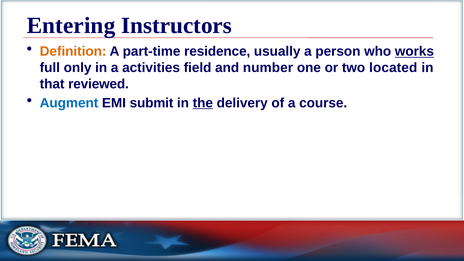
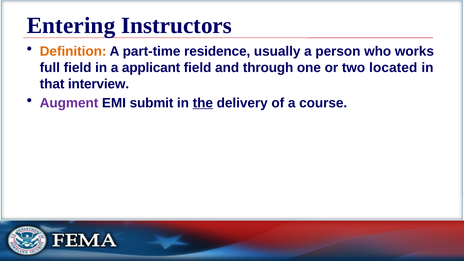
works underline: present -> none
full only: only -> field
activities: activities -> applicant
number: number -> through
reviewed: reviewed -> interview
Augment colour: blue -> purple
